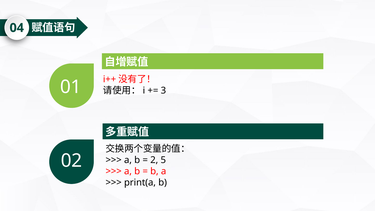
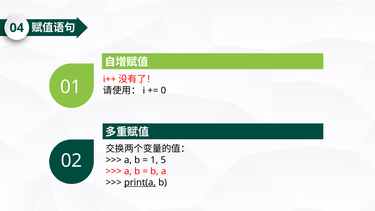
3: 3 -> 0
2: 2 -> 1
print(a underline: none -> present
